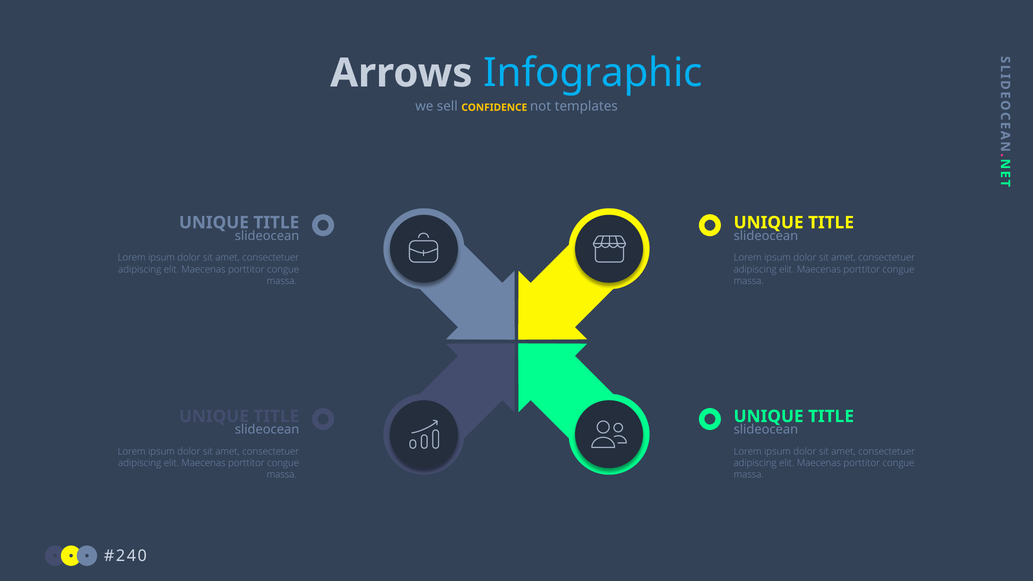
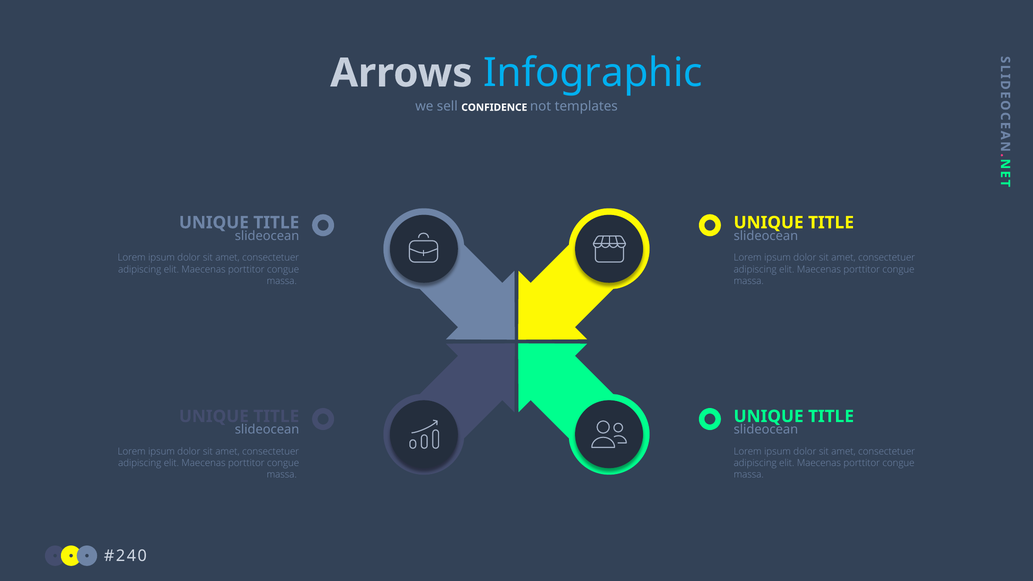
CONFIDENCE colour: yellow -> white
